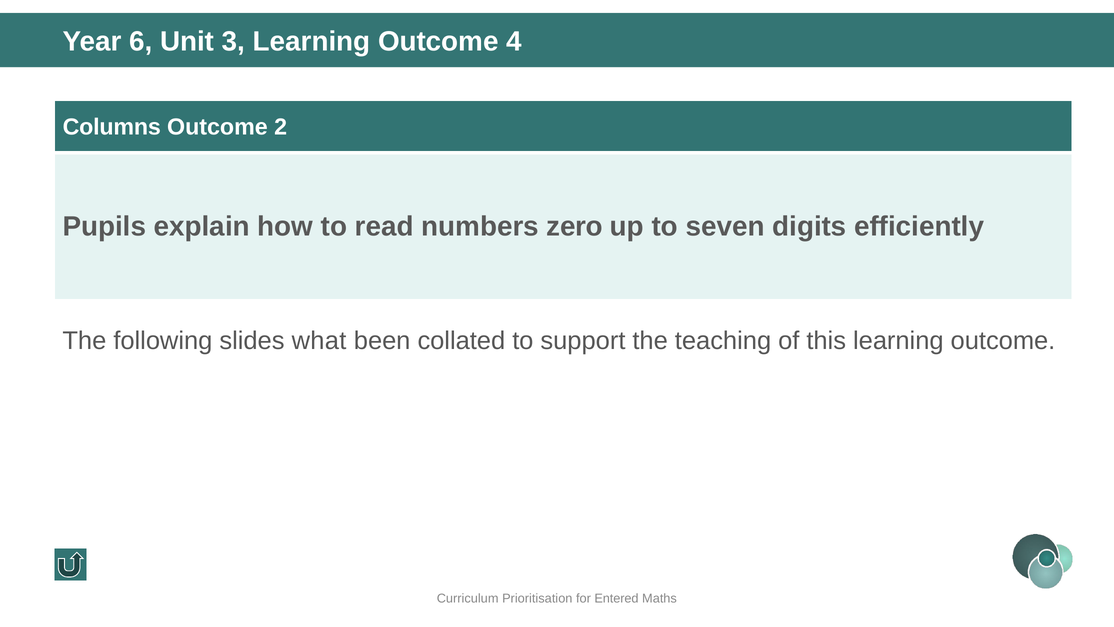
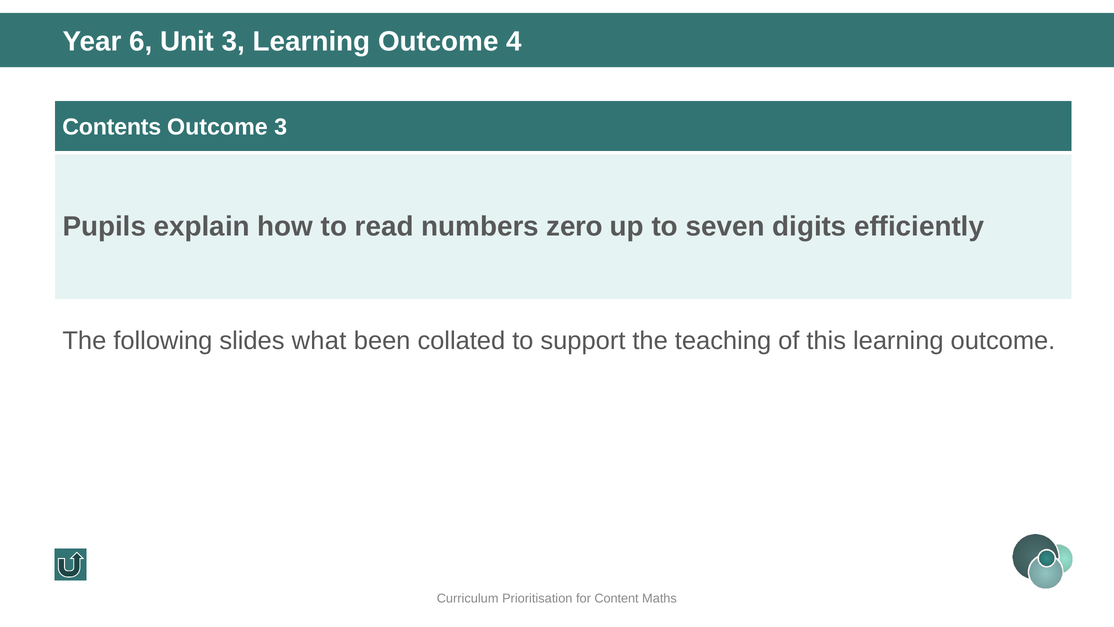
Columns: Columns -> Contents
Outcome 2: 2 -> 3
Entered: Entered -> Content
